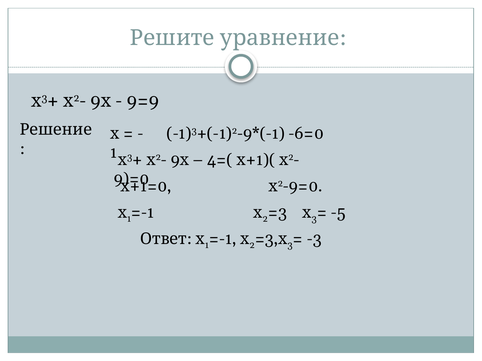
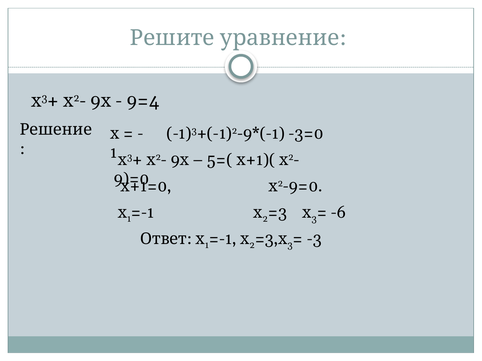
9=9: 9=9 -> 9=4
-6=0: -6=0 -> -3=0
4=(: 4=( -> 5=(
-5: -5 -> -6
